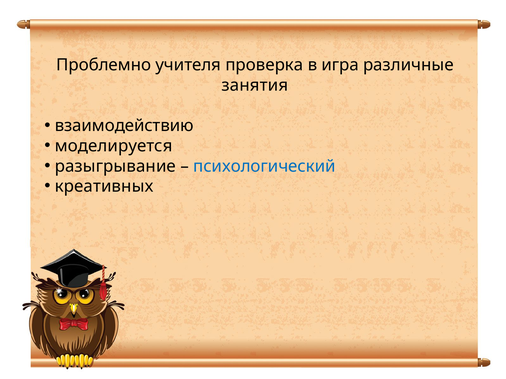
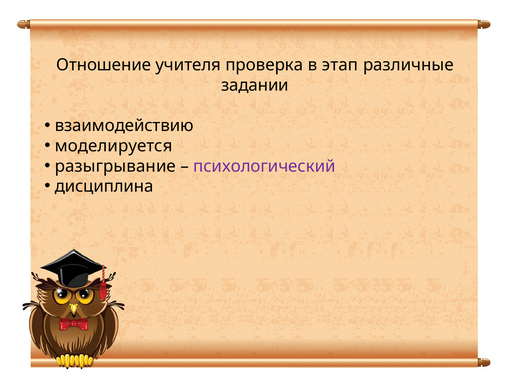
Проблемно: Проблемно -> Отношение
игра: игра -> этап
занятия: занятия -> задании
психологический colour: blue -> purple
креативных: креативных -> дисциплина
